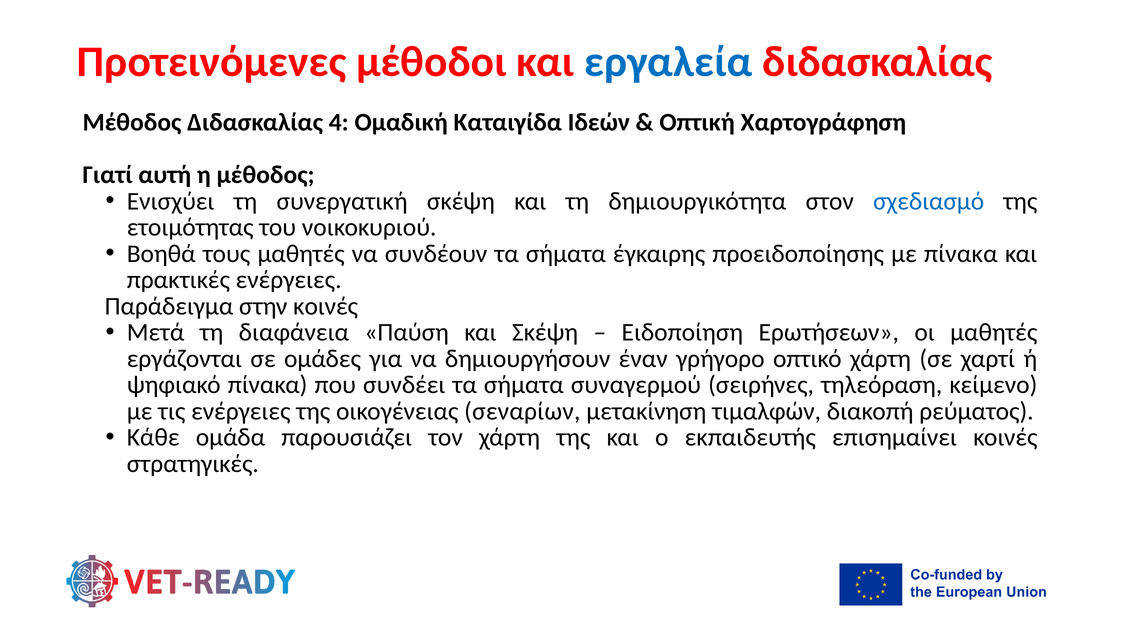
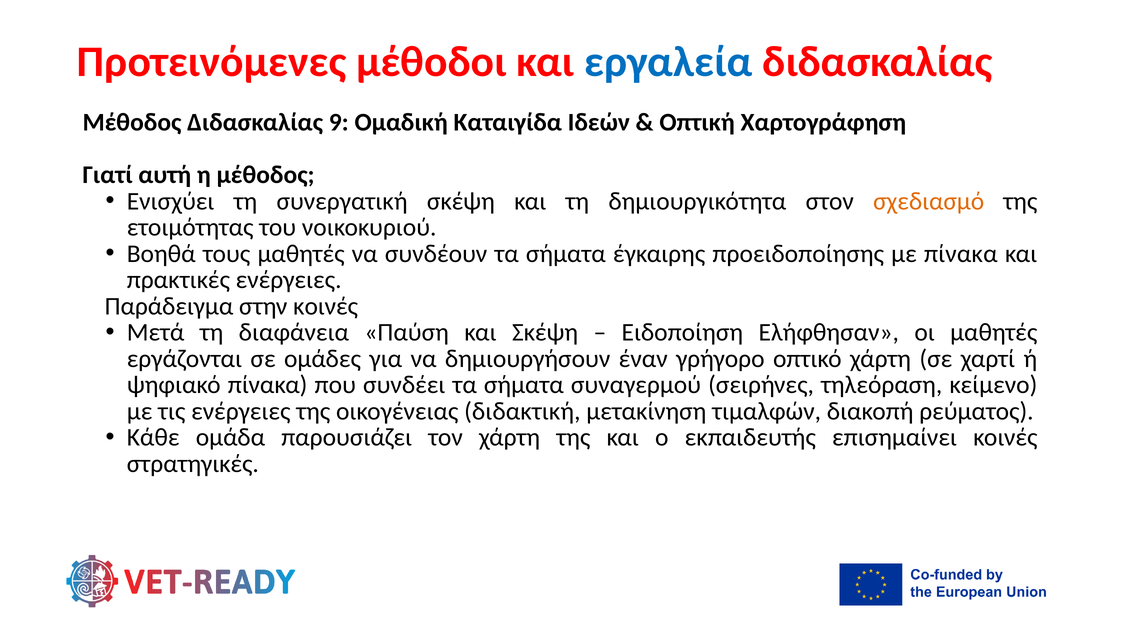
4: 4 -> 9
σχεδιασμό colour: blue -> orange
Ερωτήσεων: Ερωτήσεων -> Ελήφθησαν
σεναρίων: σεναρίων -> διδακτική
